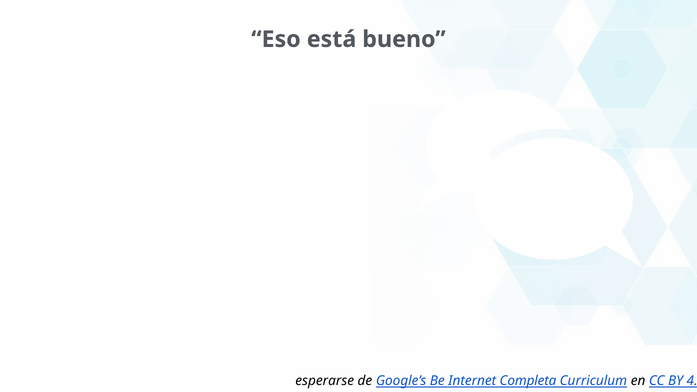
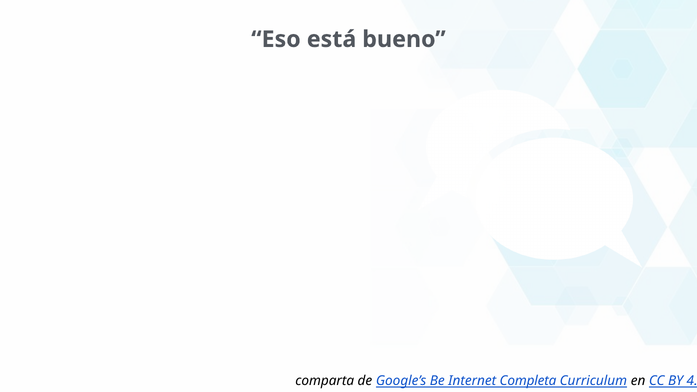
esperarse: esperarse -> comparta
